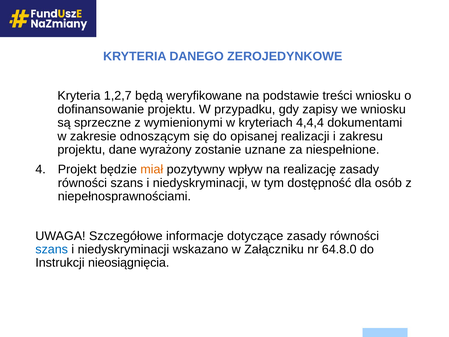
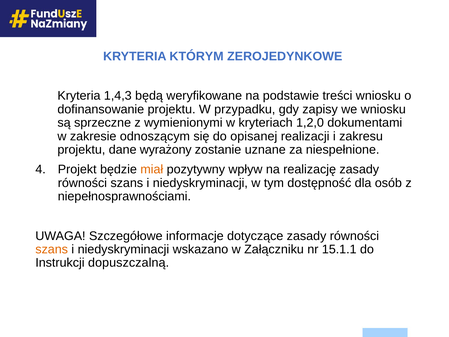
DANEGO: DANEGO -> KTÓRYM
1,2,7: 1,2,7 -> 1,4,3
4,4,4: 4,4,4 -> 1,2,0
szans at (52, 249) colour: blue -> orange
64.8.0: 64.8.0 -> 15.1.1
nieosiągnięcia: nieosiągnięcia -> dopuszczalną
